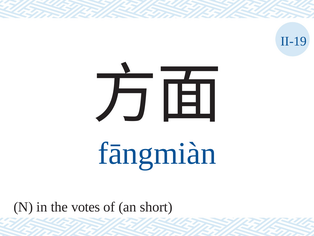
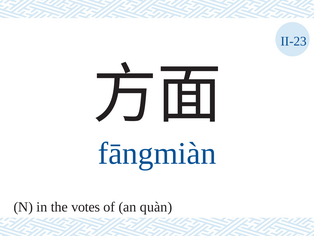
II-19: II-19 -> II-23
short: short -> quàn
